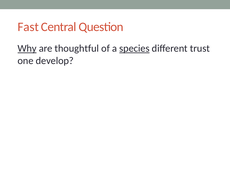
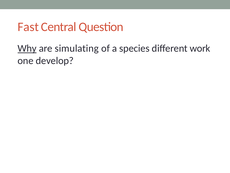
thoughtful: thoughtful -> simulating
species underline: present -> none
trust: trust -> work
